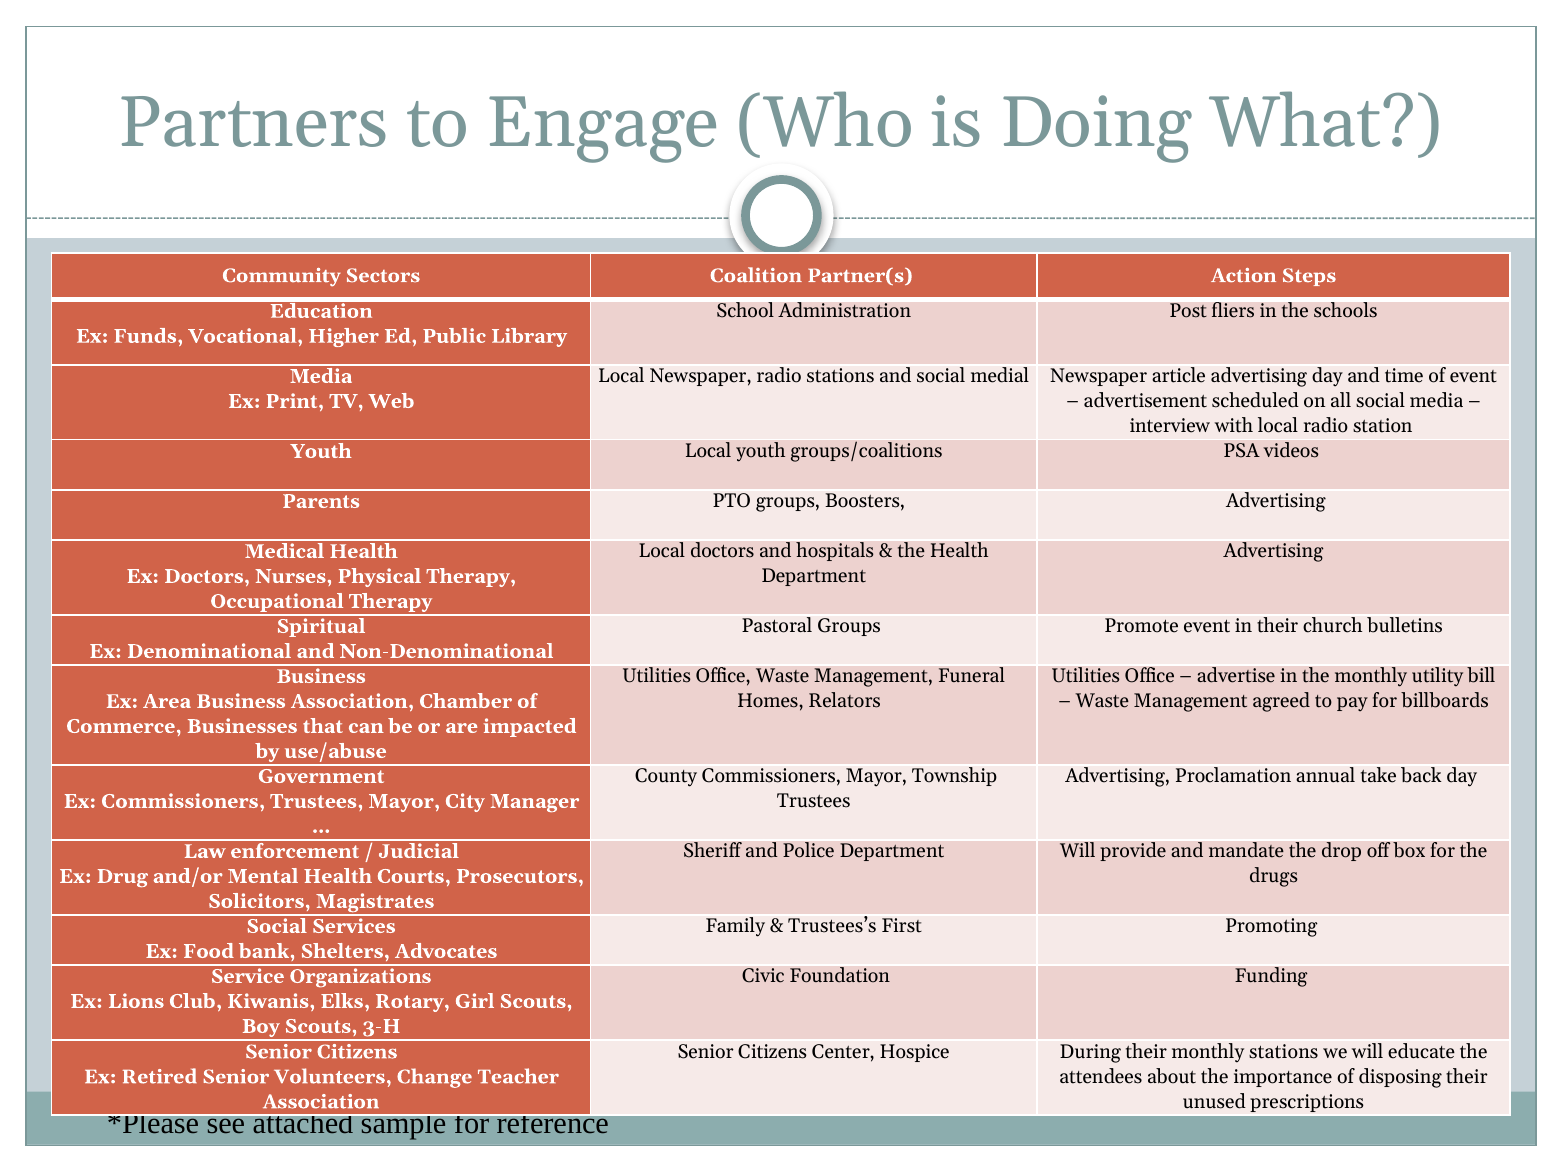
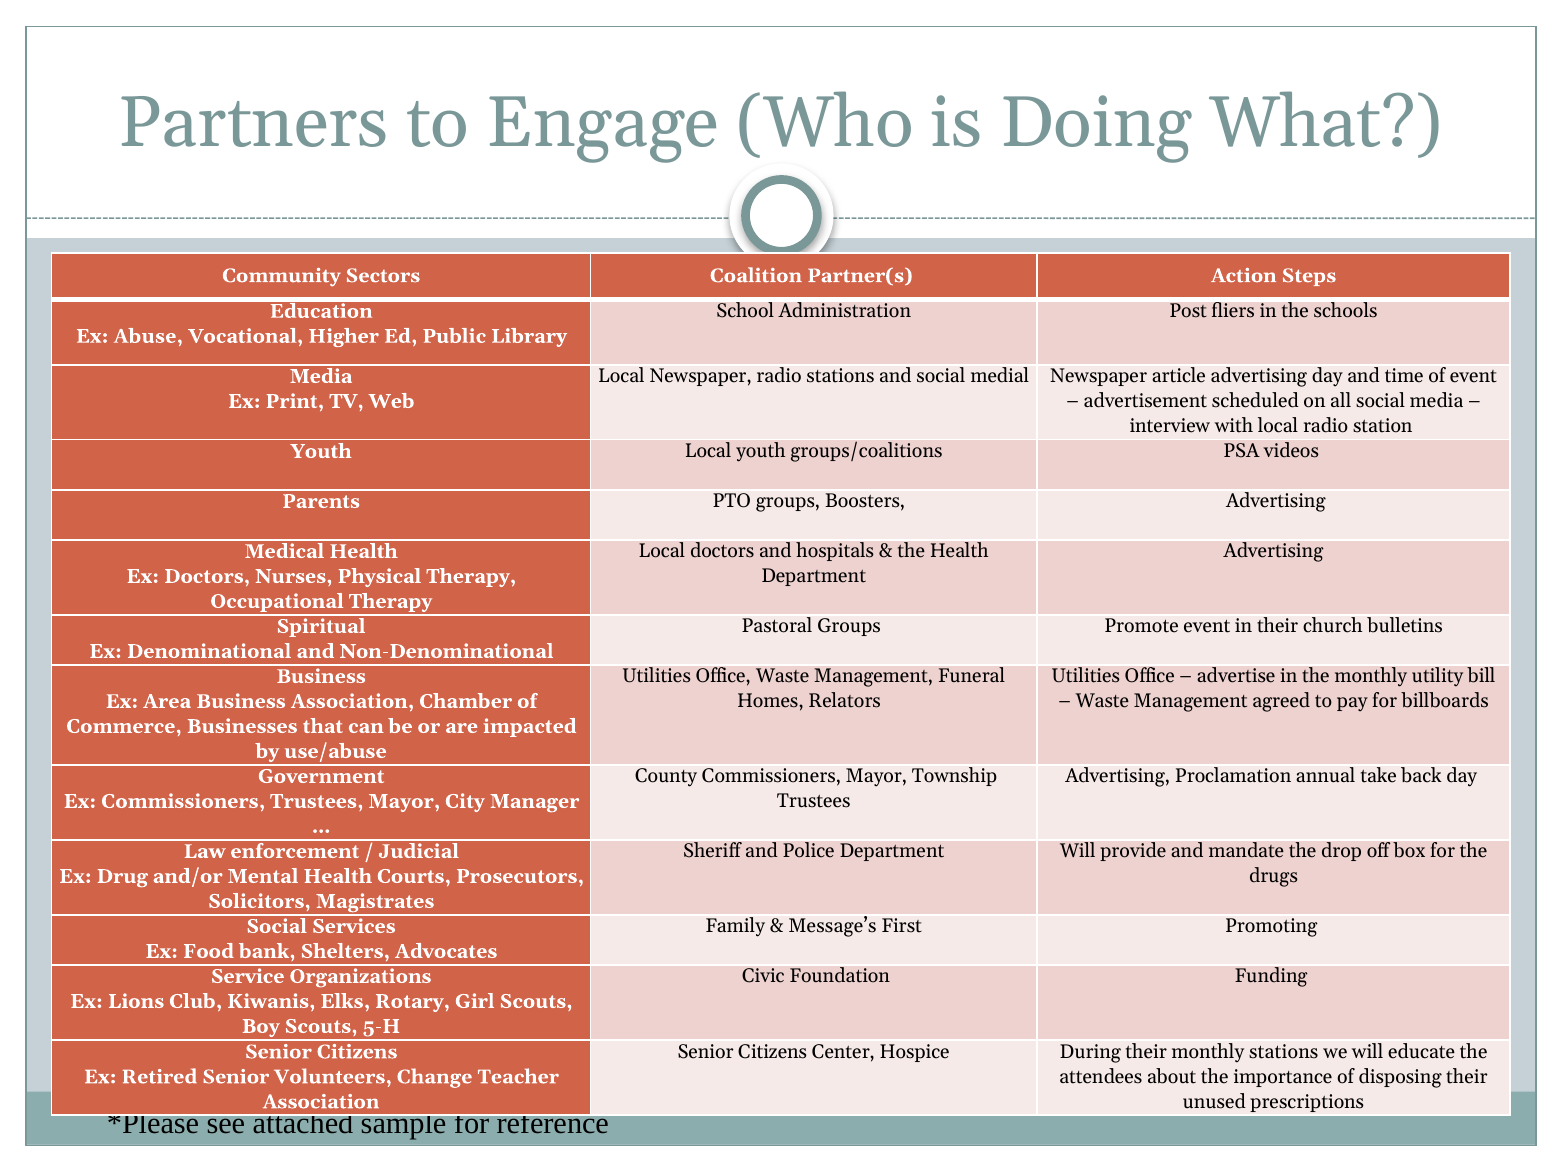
Funds: Funds -> Abuse
Trustees’s: Trustees’s -> Message’s
3-H: 3-H -> 5-H
